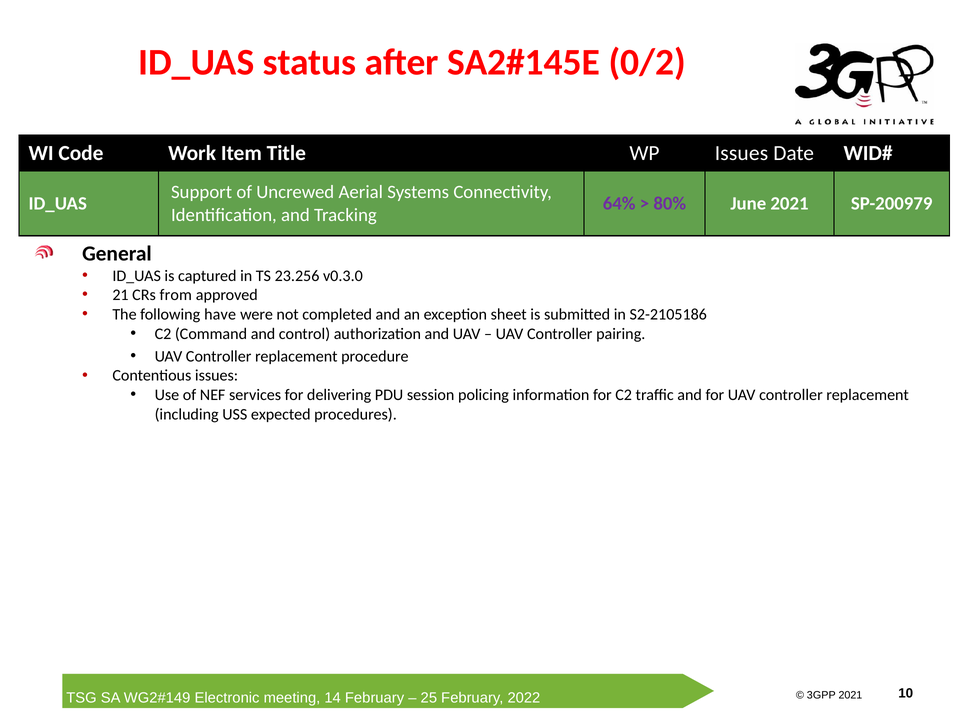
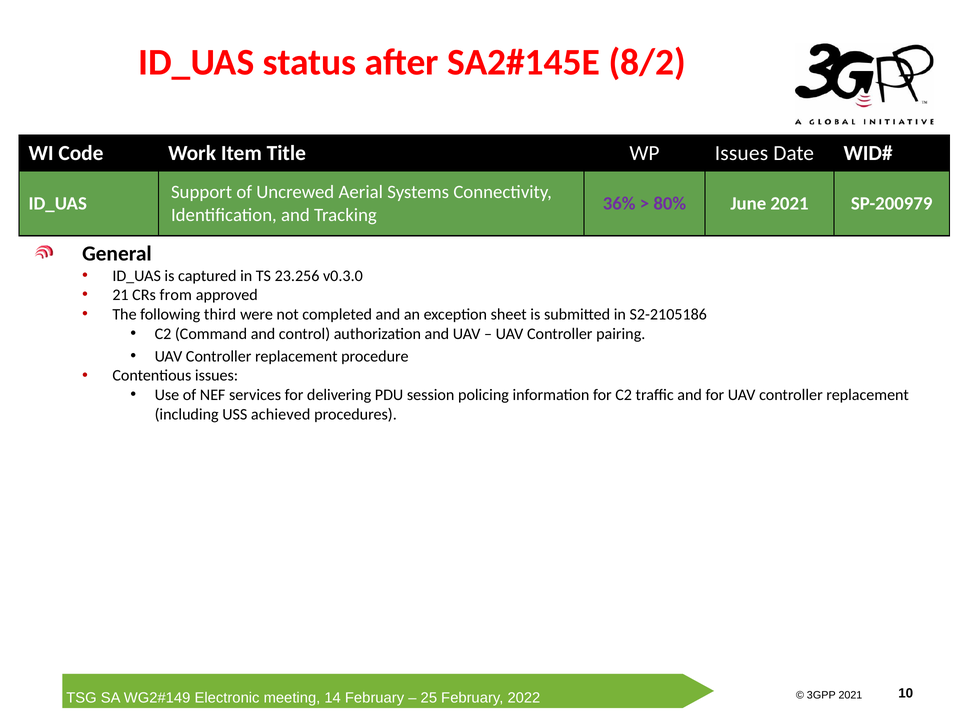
0/2: 0/2 -> 8/2
64%: 64% -> 36%
have: have -> third
expected: expected -> achieved
